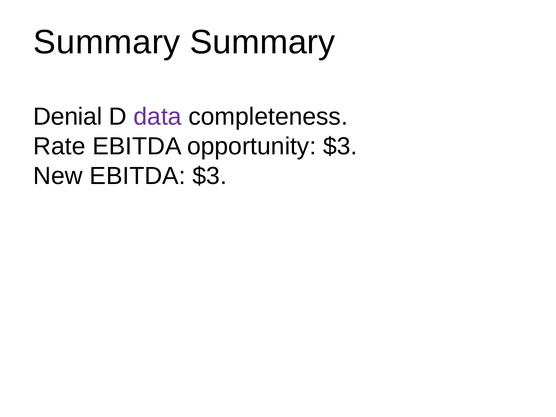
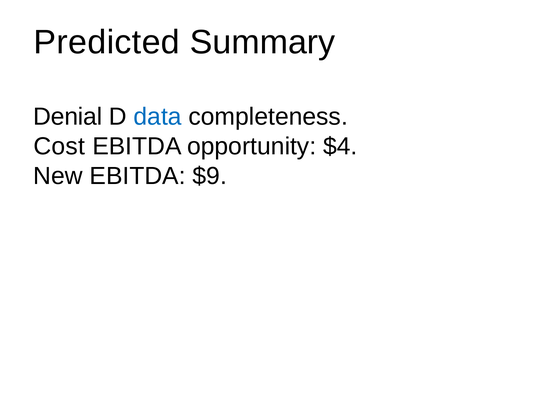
Summary at (107, 42): Summary -> Predicted
data colour: purple -> blue
Rate: Rate -> Cost
opportunity $3: $3 -> $4
EBITDA $3: $3 -> $9
